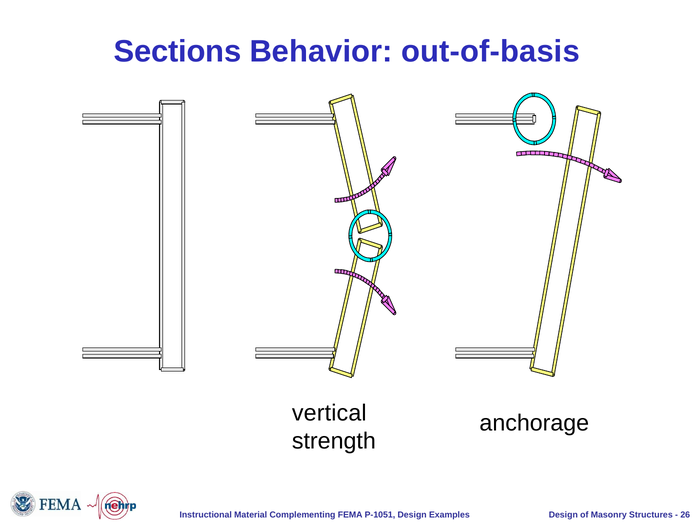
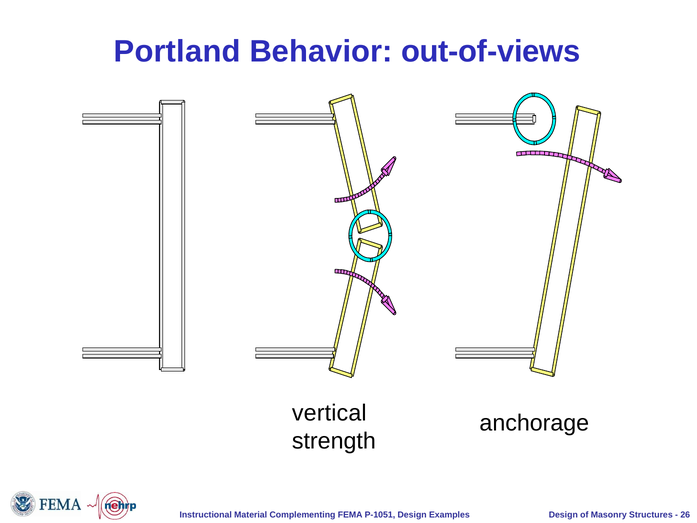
Sections: Sections -> Portland
out-of-basis: out-of-basis -> out-of-views
